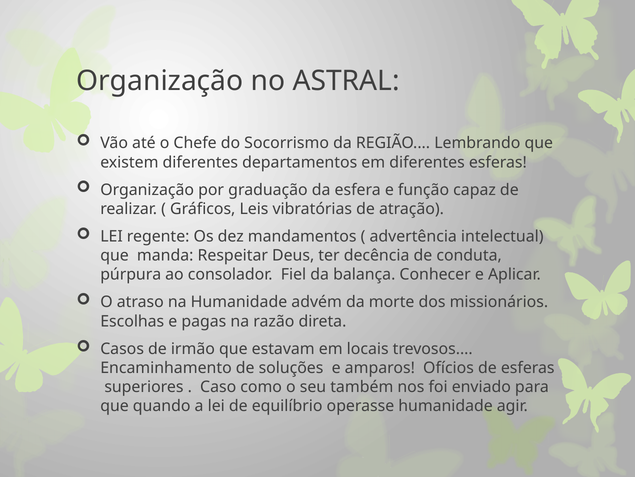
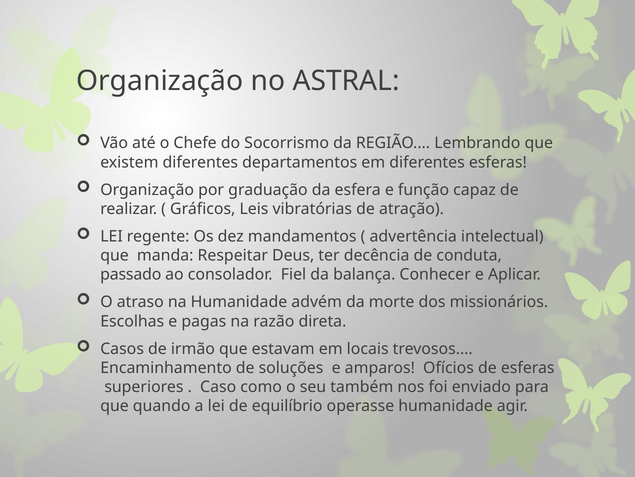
púrpura: púrpura -> passado
